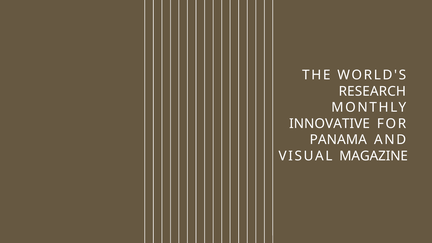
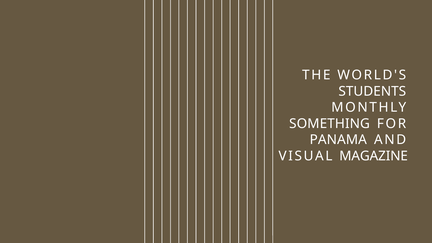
RESEARCH: RESEARCH -> STUDENTS
INNOVATIVE: INNOVATIVE -> SOMETHING
